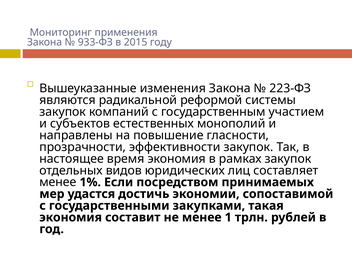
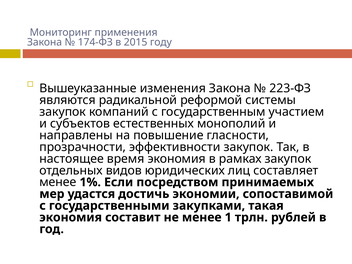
933-ФЗ: 933-ФЗ -> 174-ФЗ
